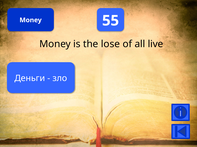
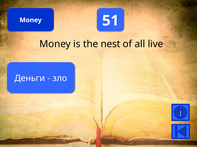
55: 55 -> 51
lose: lose -> nest
